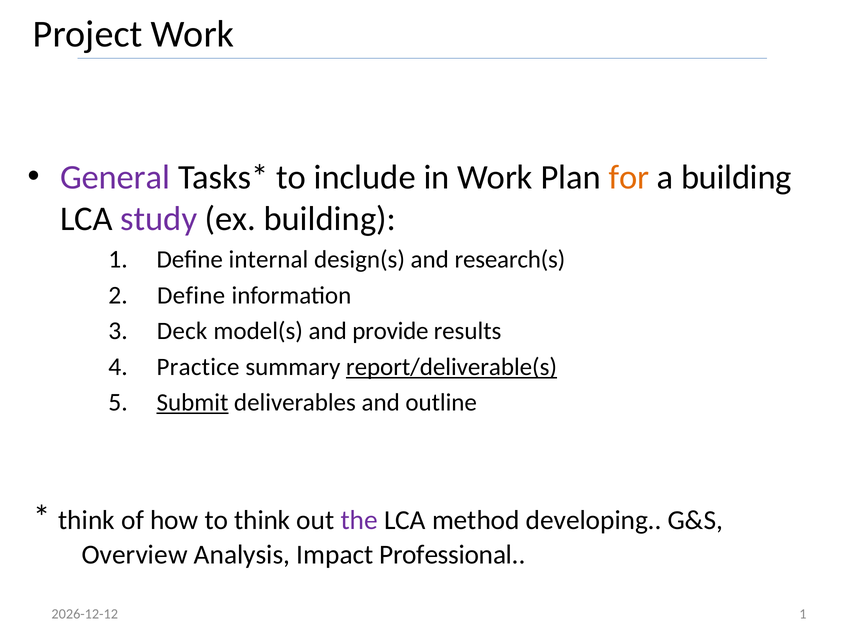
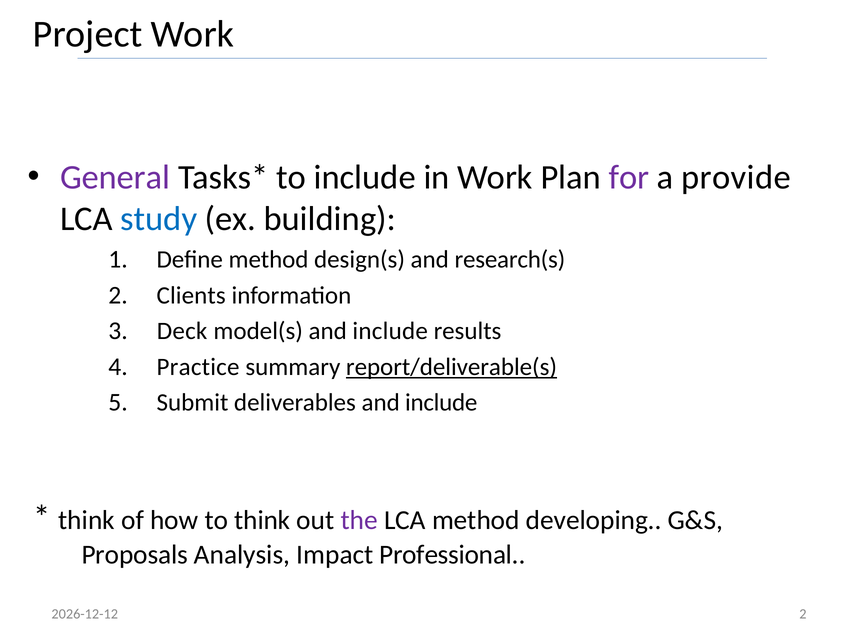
for colour: orange -> purple
a building: building -> provide
study colour: purple -> blue
Define internal: internal -> method
Define at (191, 296): Define -> Clients
model(s and provide: provide -> include
Submit underline: present -> none
deliverables and outline: outline -> include
Overview: Overview -> Proposals
1 at (803, 614): 1 -> 2
